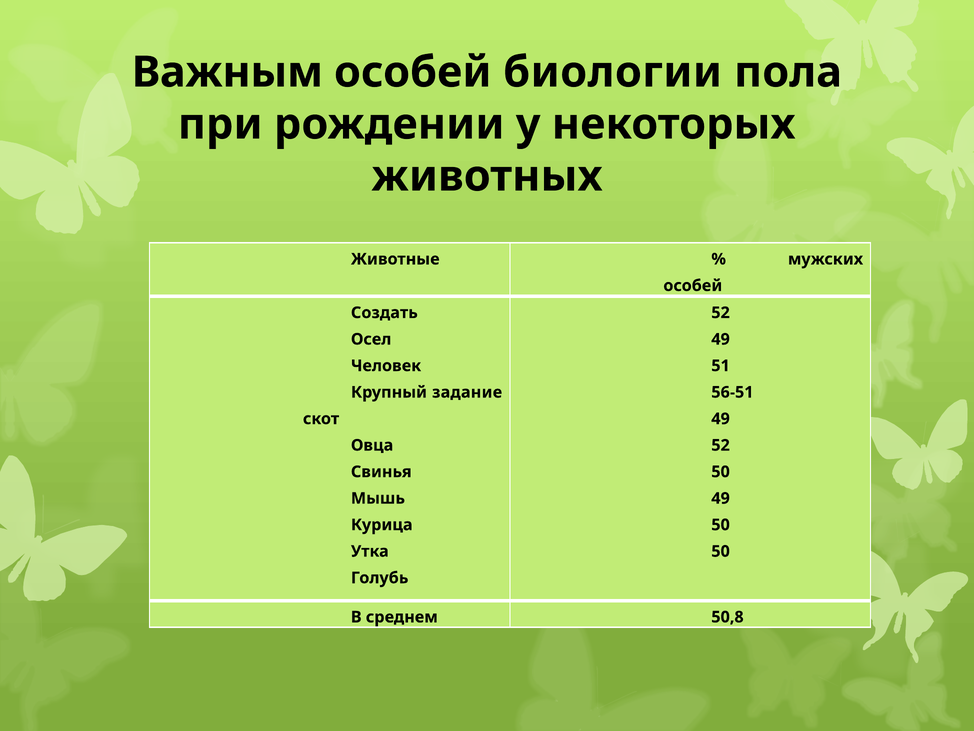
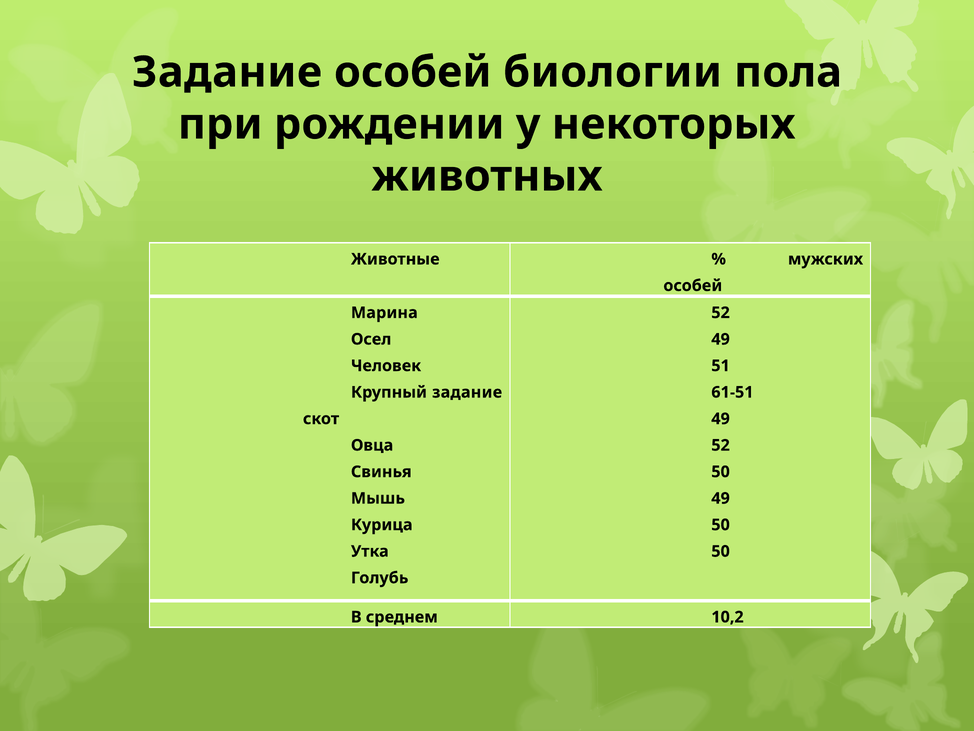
Важным at (227, 72): Важным -> Задание
Создать: Создать -> Марина
56-51: 56-51 -> 61-51
50,8: 50,8 -> 10,2
